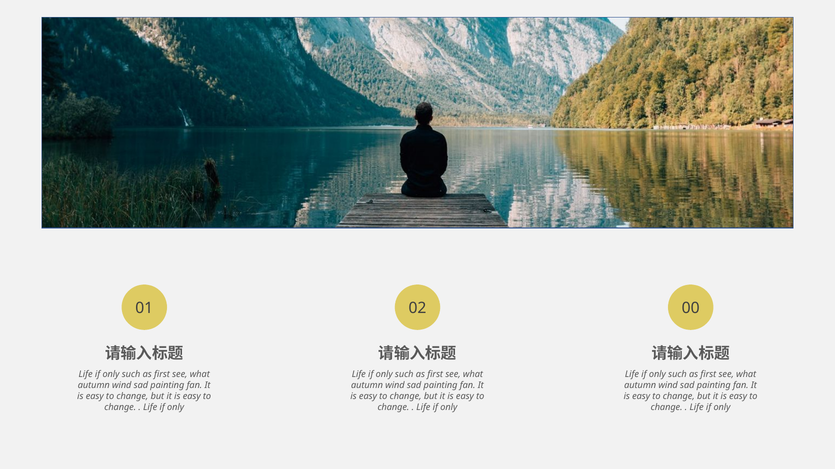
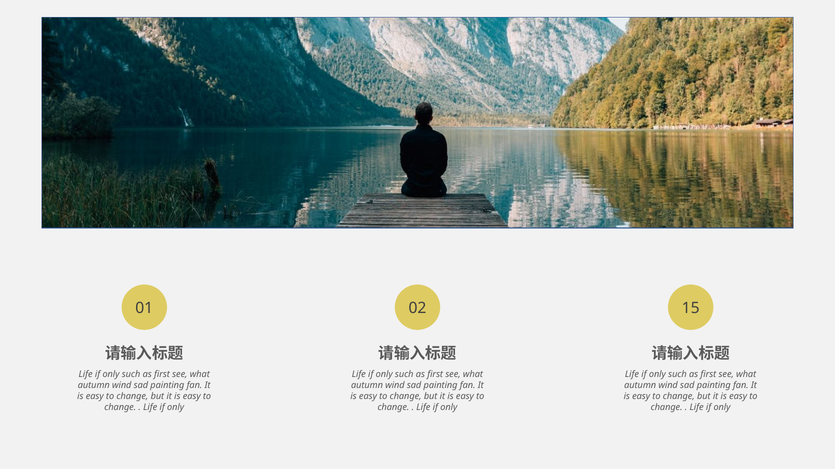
00: 00 -> 15
